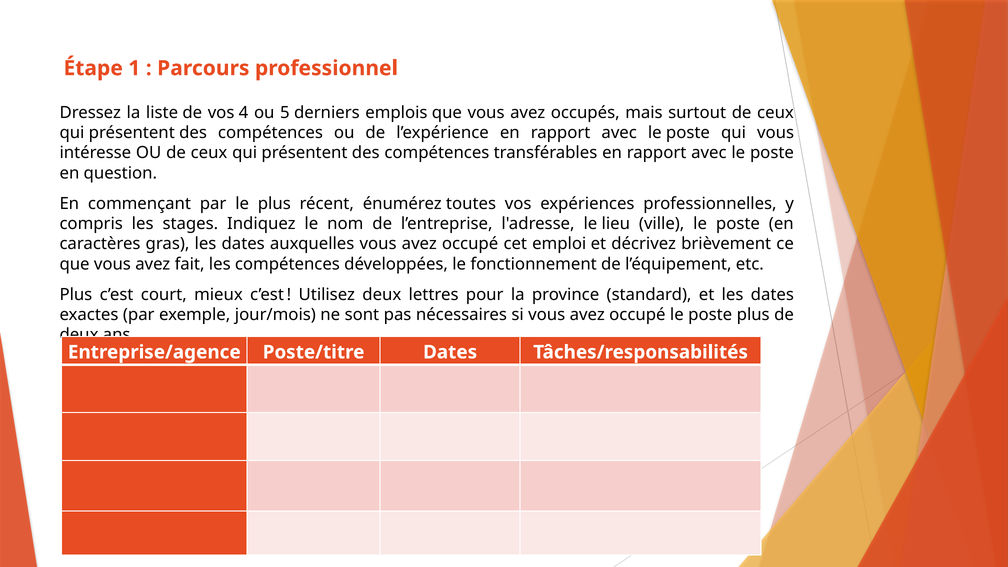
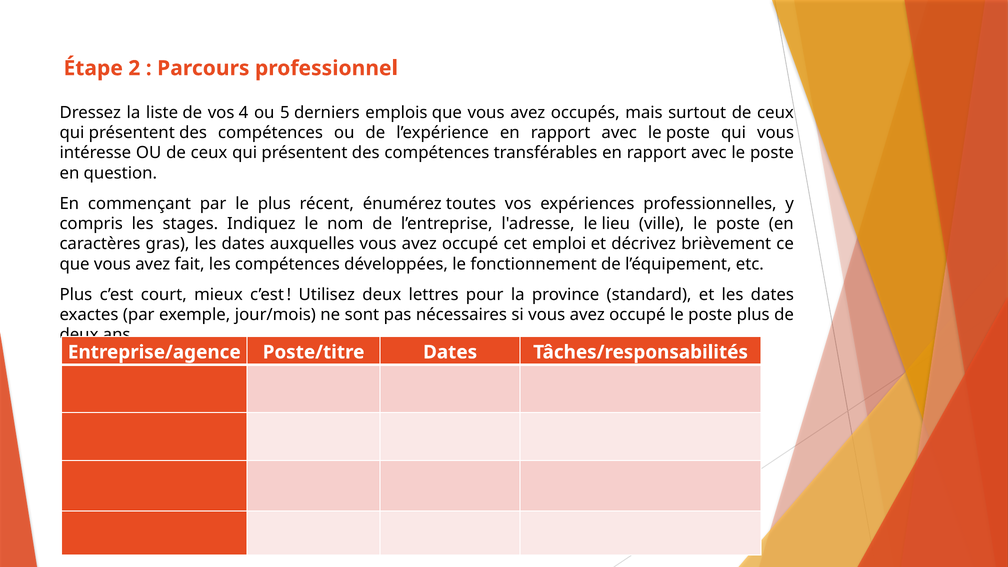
1: 1 -> 2
